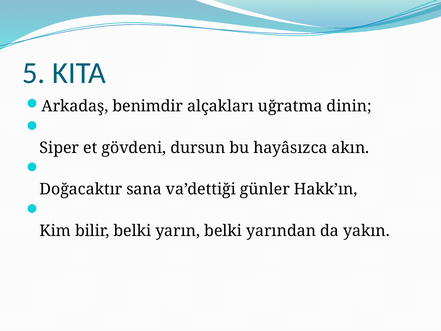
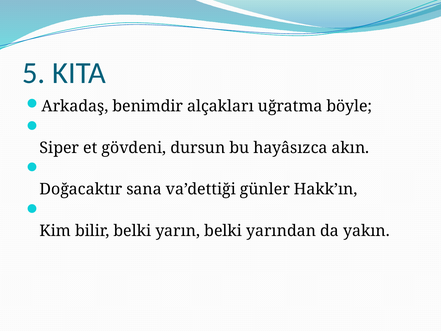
dinin: dinin -> böyle
